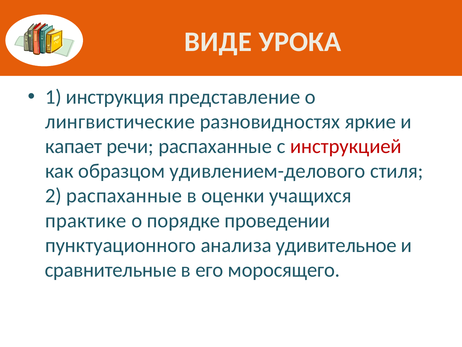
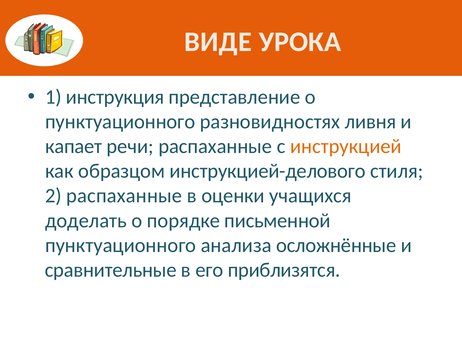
лингвистические at (120, 122): лингвистические -> пунктуационного
яркие: яркие -> ливня
инструкцией colour: red -> orange
удивлением-делового: удивлением-делового -> инструкцией-делового
практике: практике -> доделать
проведении: проведении -> письменной
удивительное: удивительное -> осложнённые
моросящего: моросящего -> приблизятся
